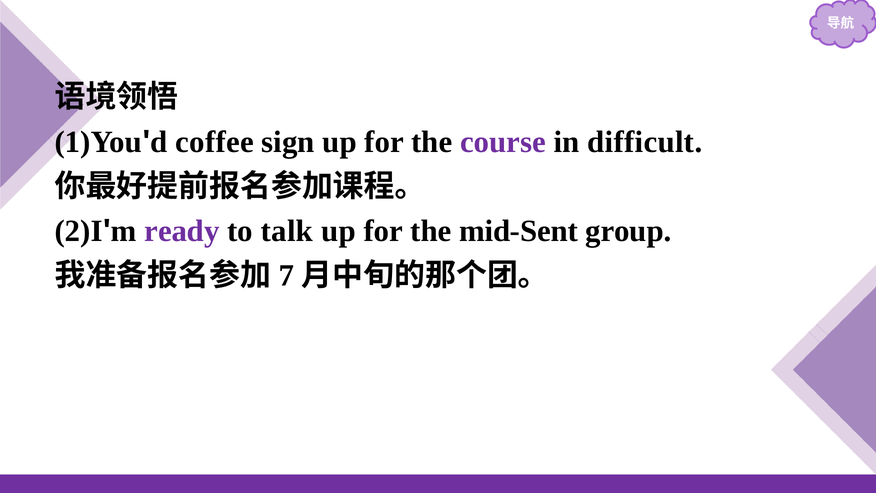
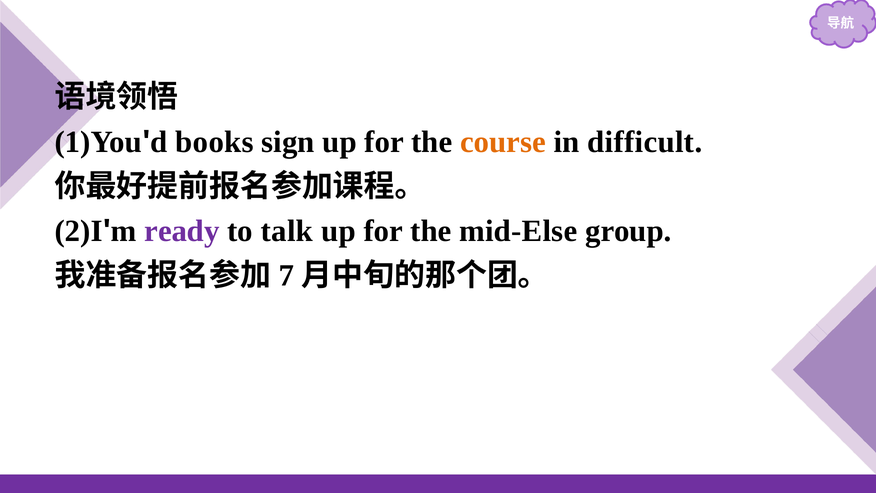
coffee: coffee -> books
course colour: purple -> orange
mid-Sent: mid-Sent -> mid-Else
